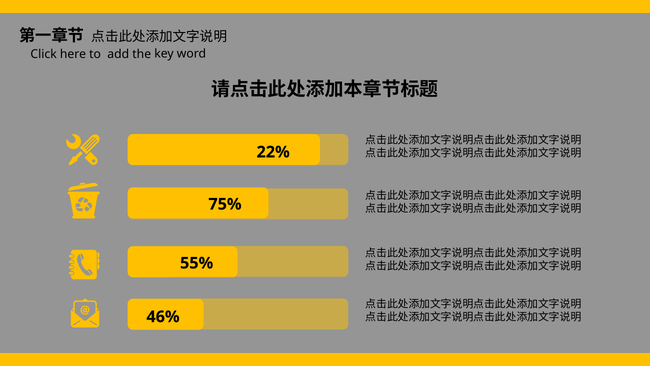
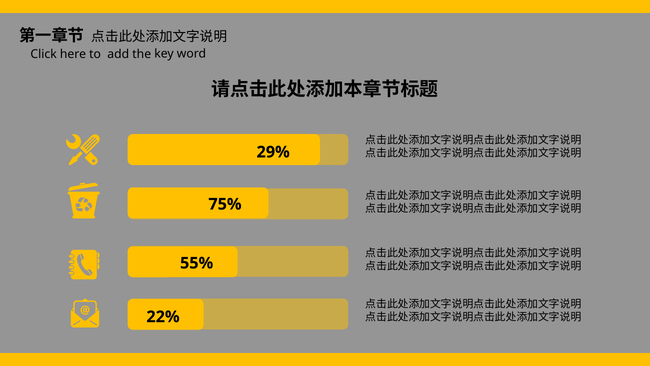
22%: 22% -> 29%
46%: 46% -> 22%
